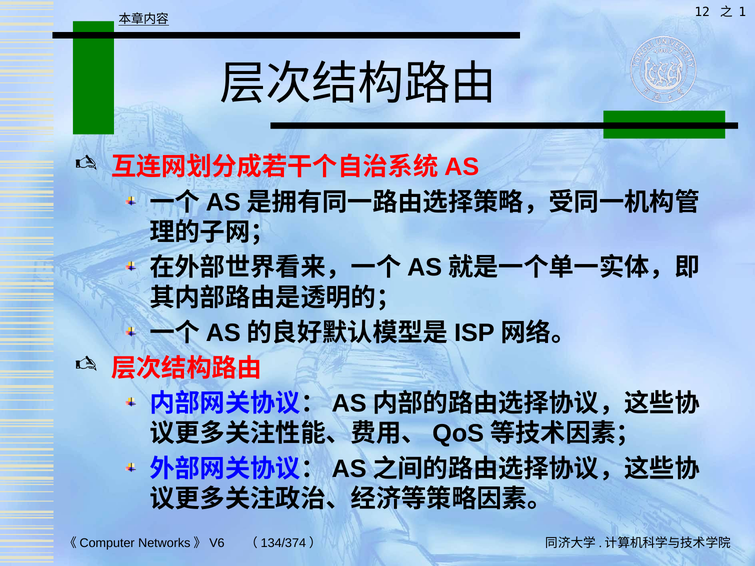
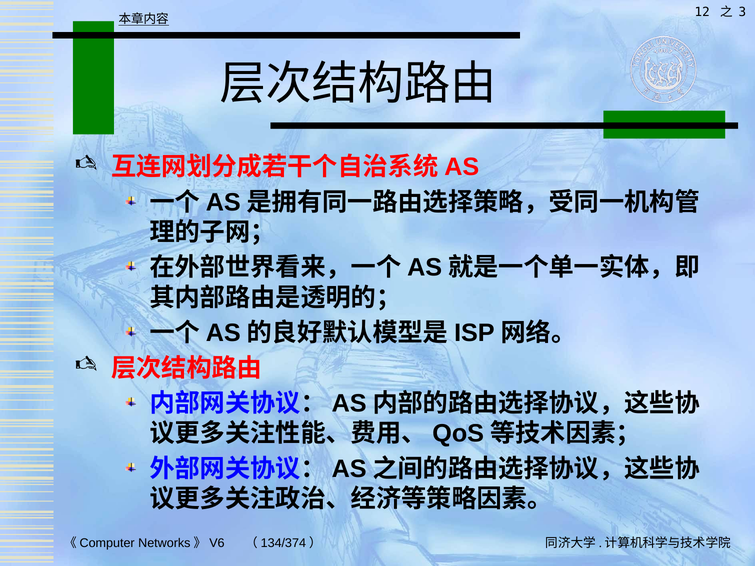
1: 1 -> 3
